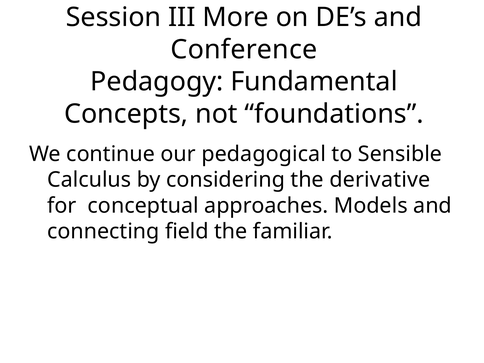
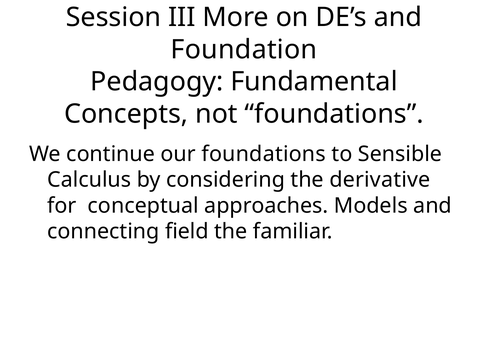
Conference: Conference -> Foundation
our pedagogical: pedagogical -> foundations
